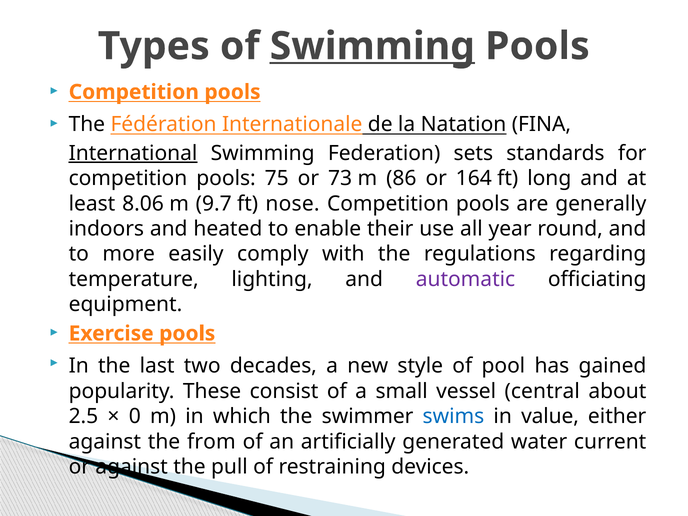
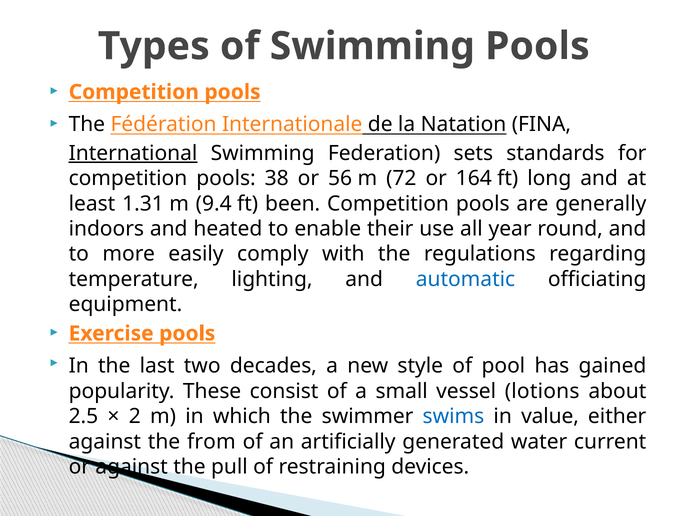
Swimming at (372, 46) underline: present -> none
75: 75 -> 38
73: 73 -> 56
86: 86 -> 72
8.06: 8.06 -> 1.31
9.7: 9.7 -> 9.4
nose: nose -> been
automatic colour: purple -> blue
central: central -> lotions
0: 0 -> 2
